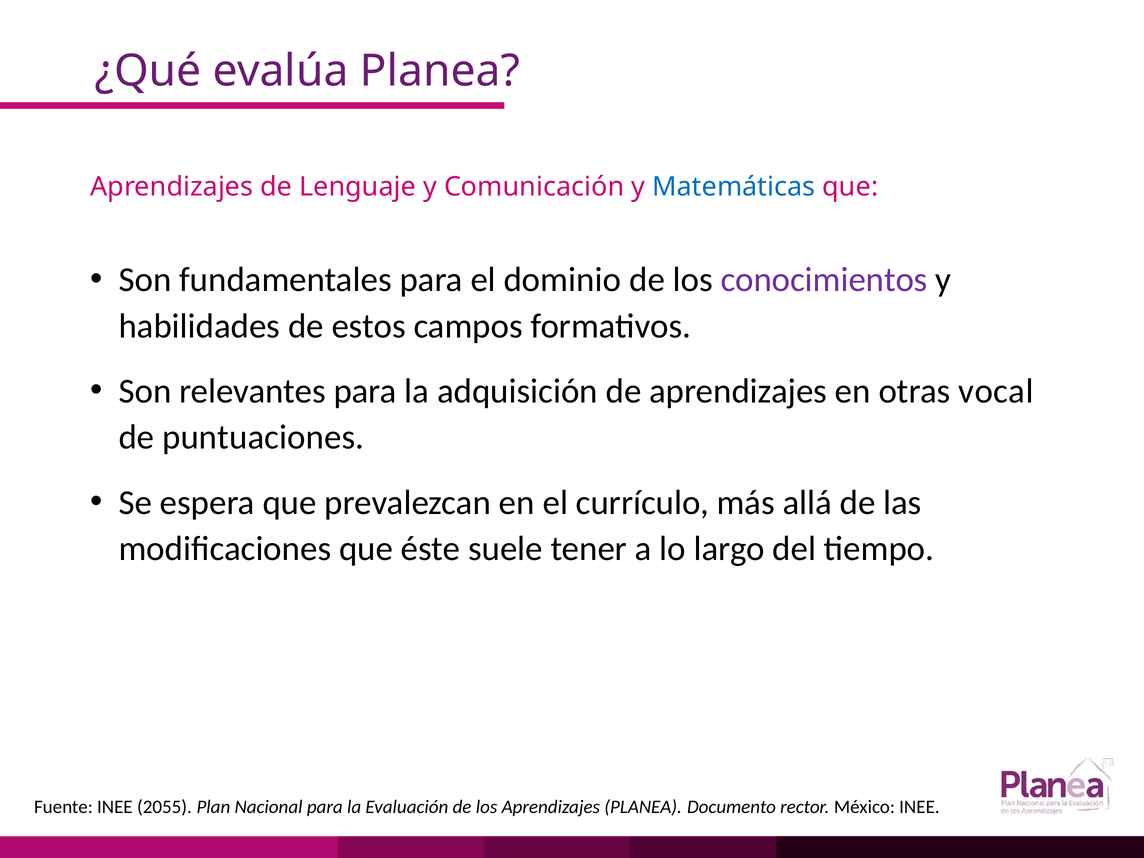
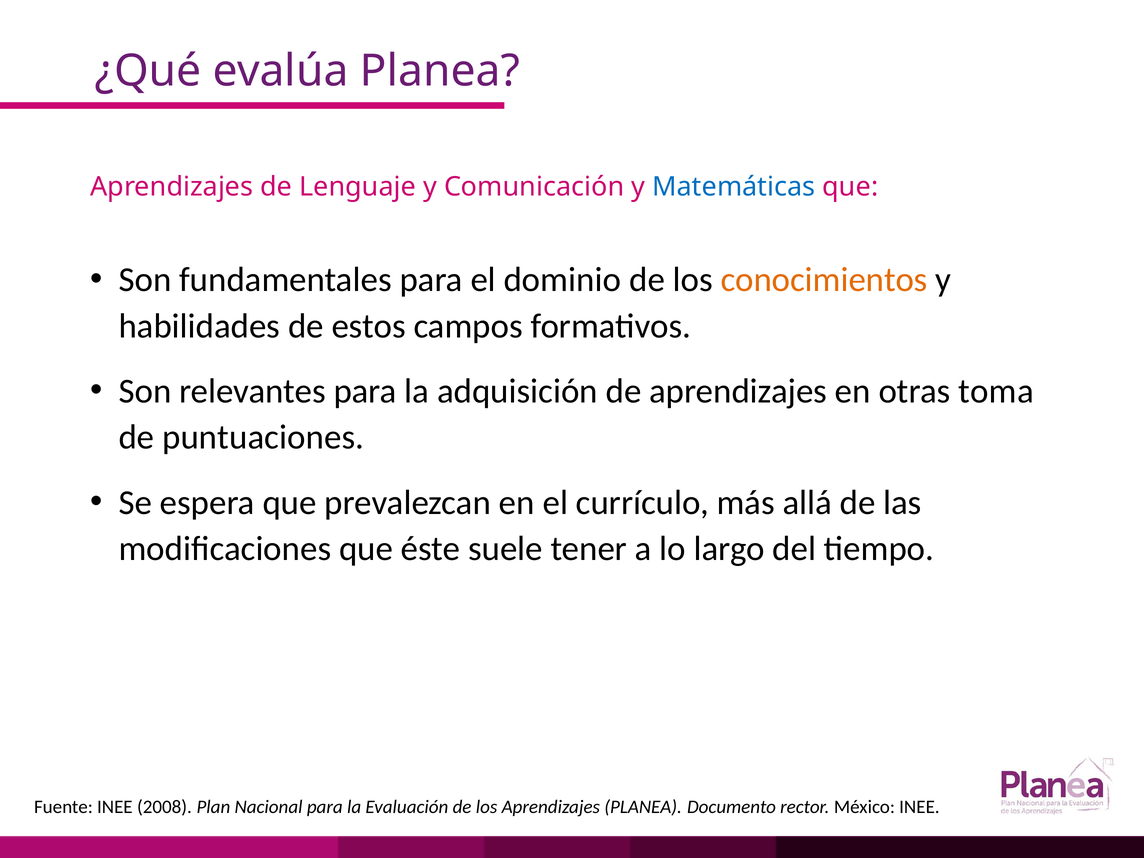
conocimientos colour: purple -> orange
vocal: vocal -> toma
2055: 2055 -> 2008
